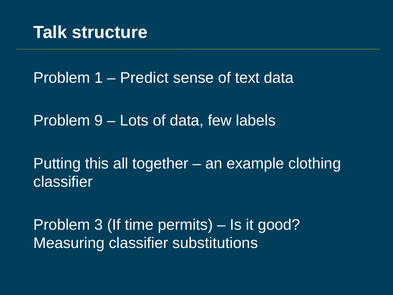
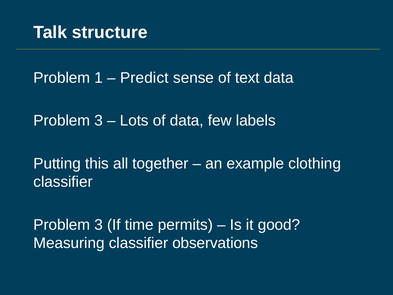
9 at (99, 121): 9 -> 3
substitutions: substitutions -> observations
